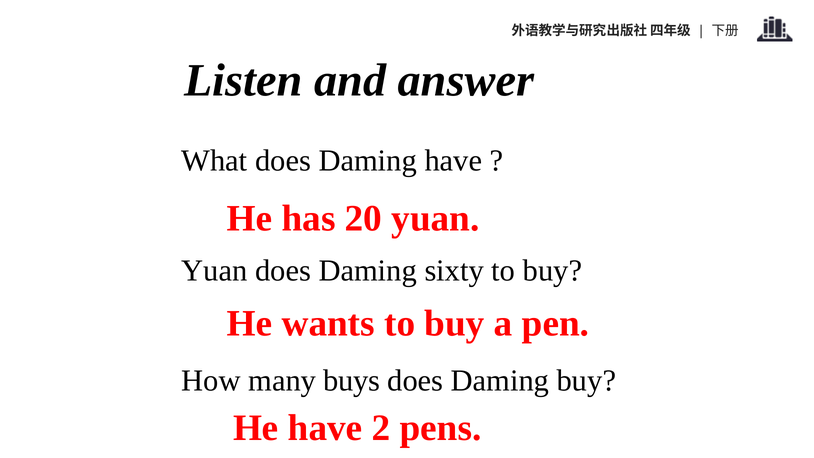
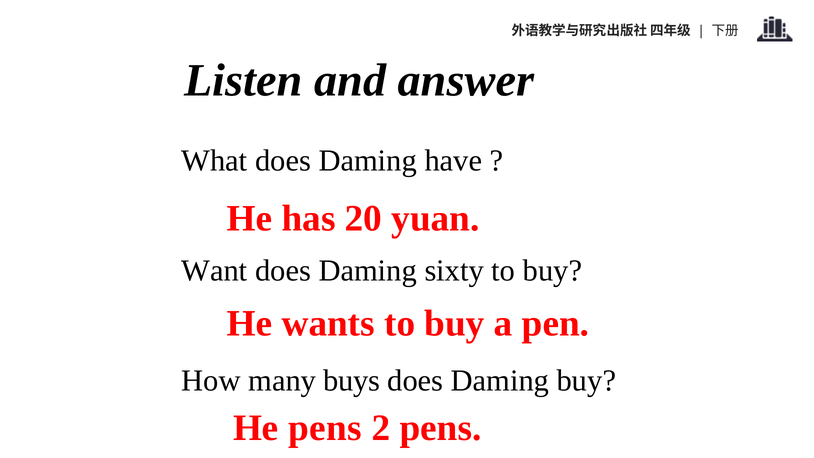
Yuan at (214, 271): Yuan -> Want
He have: have -> pens
